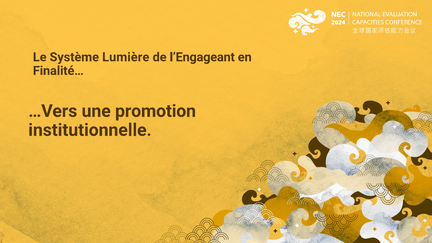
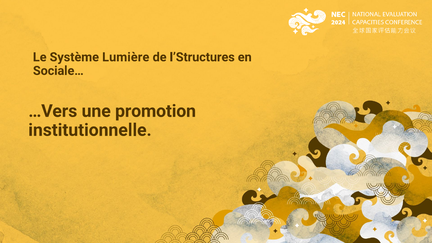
l’Engageant: l’Engageant -> l’Structures
Finalité…: Finalité… -> Sociale…
